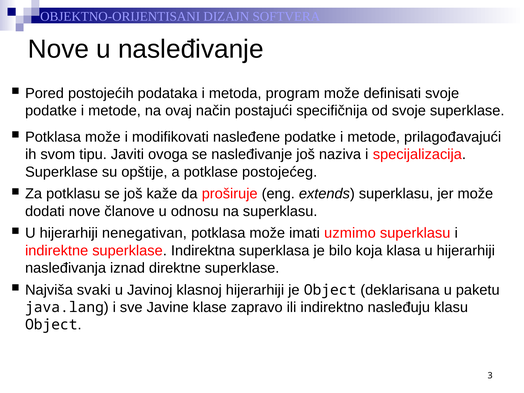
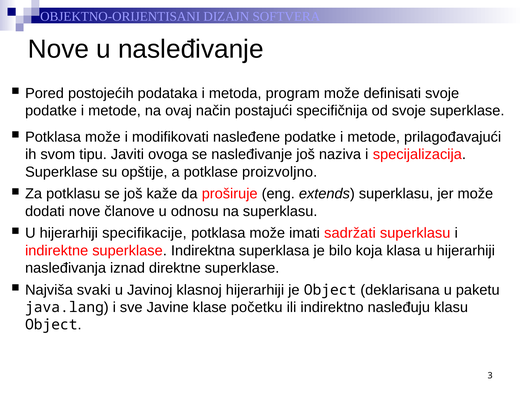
postojećeg: postojećeg -> proizvoljno
nenegativan: nenegativan -> specifikacije
uzmimo: uzmimo -> sadržati
zapravo: zapravo -> početku
